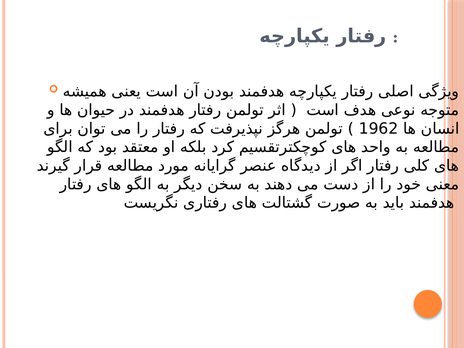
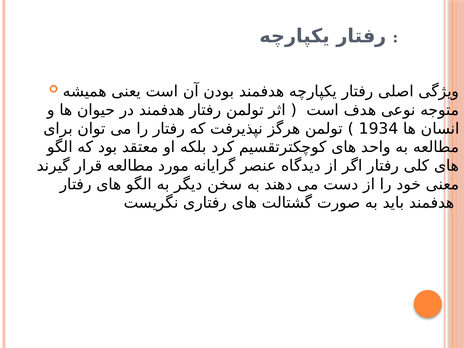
1962: 1962 -> 1934
